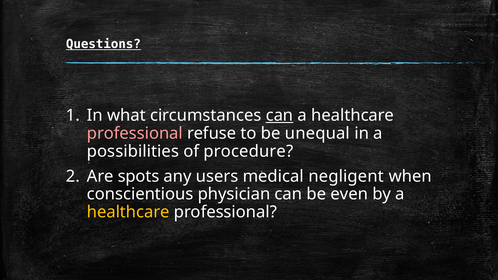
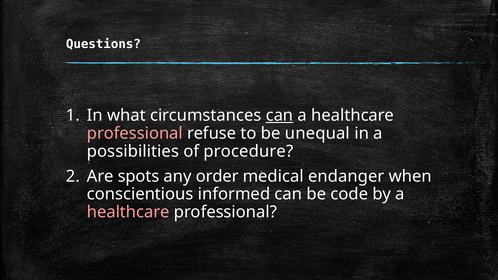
Questions underline: present -> none
users: users -> order
negligent: negligent -> endanger
physician: physician -> informed
even: even -> code
healthcare at (128, 212) colour: yellow -> pink
